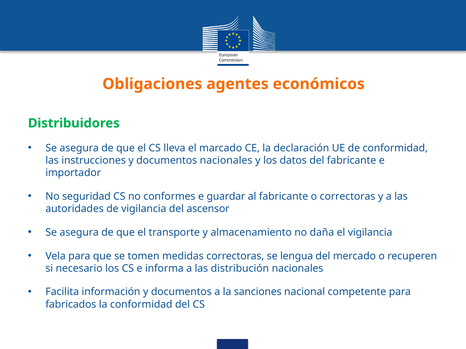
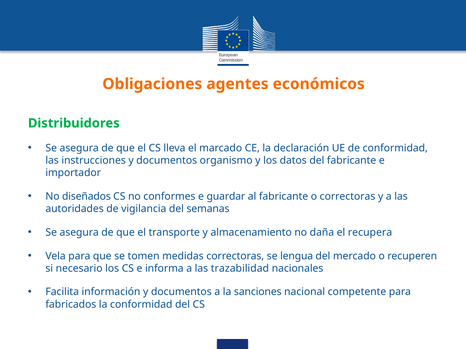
documentos nacionales: nacionales -> organismo
seguridad: seguridad -> diseñados
ascensor: ascensor -> semanas
el vigilancia: vigilancia -> recupera
distribución: distribución -> trazabilidad
